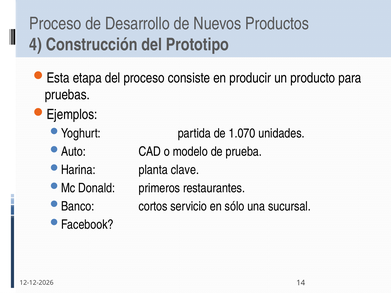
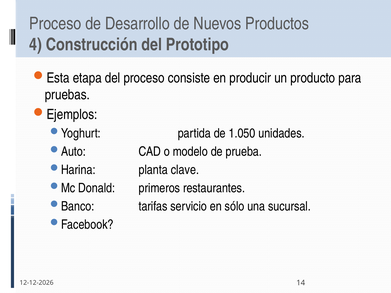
1.070: 1.070 -> 1.050
cortos: cortos -> tarifas
